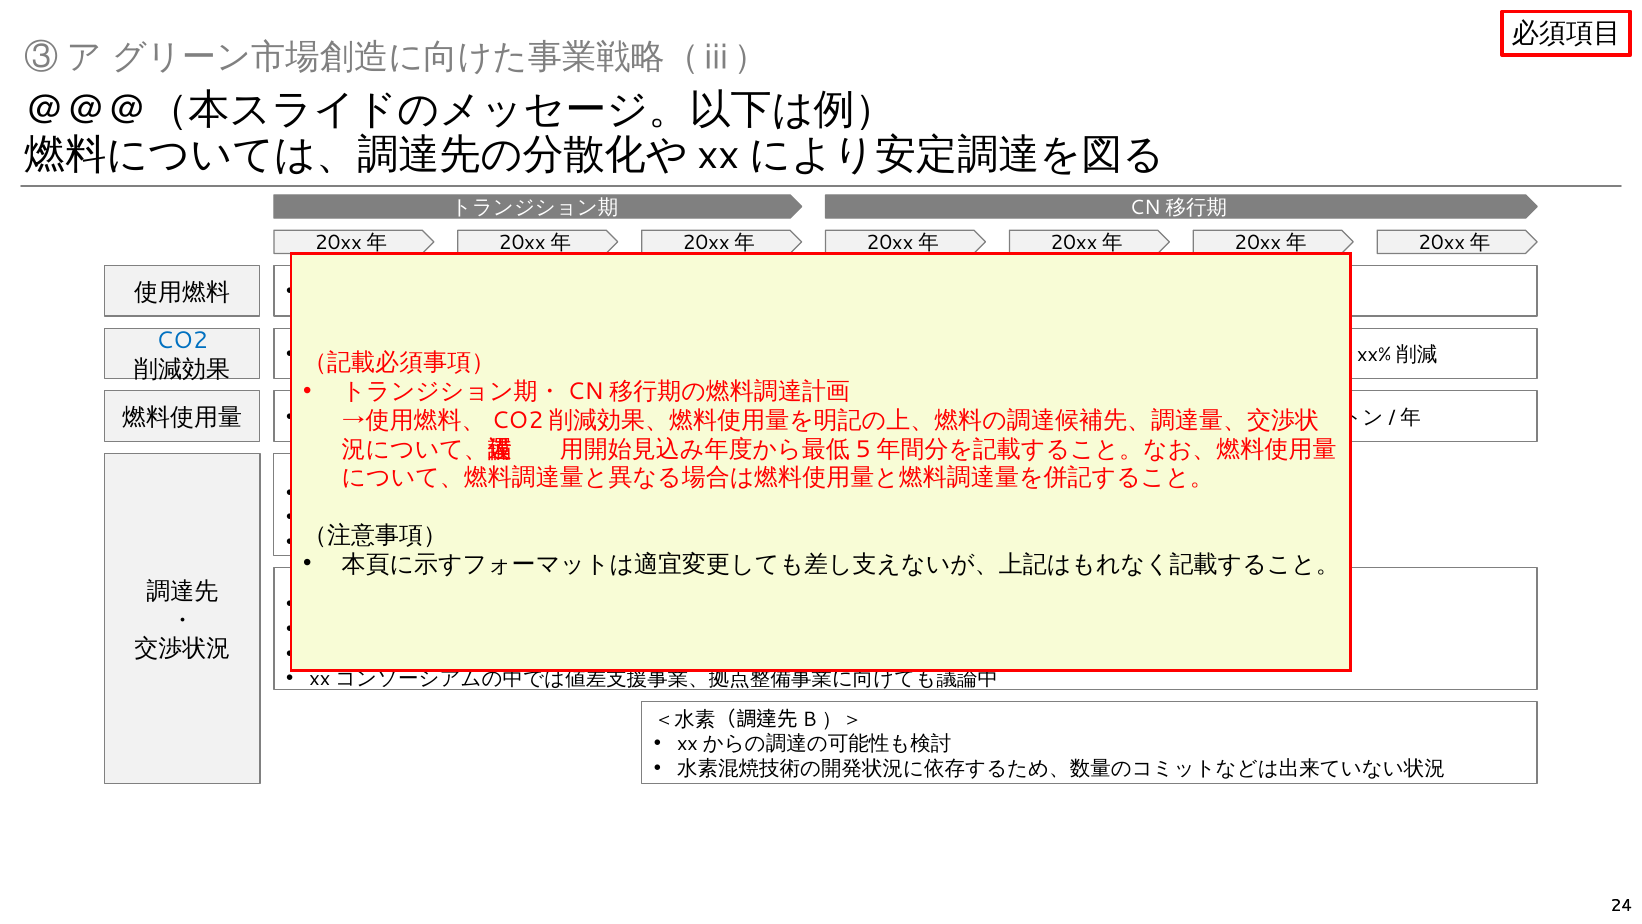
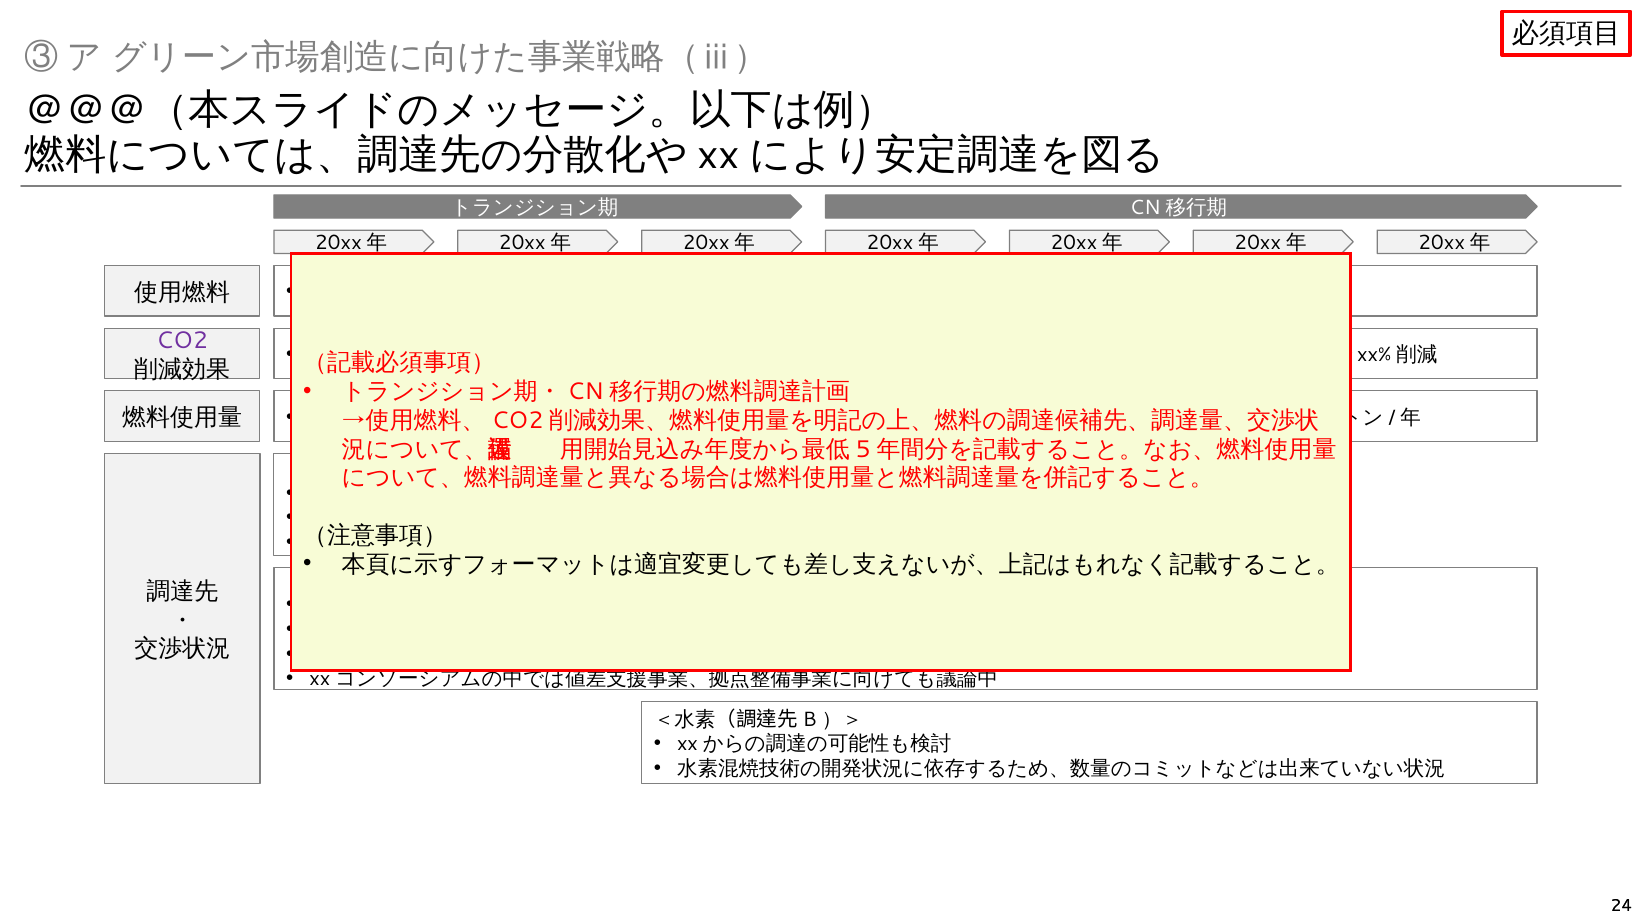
CO2 colour: blue -> purple
